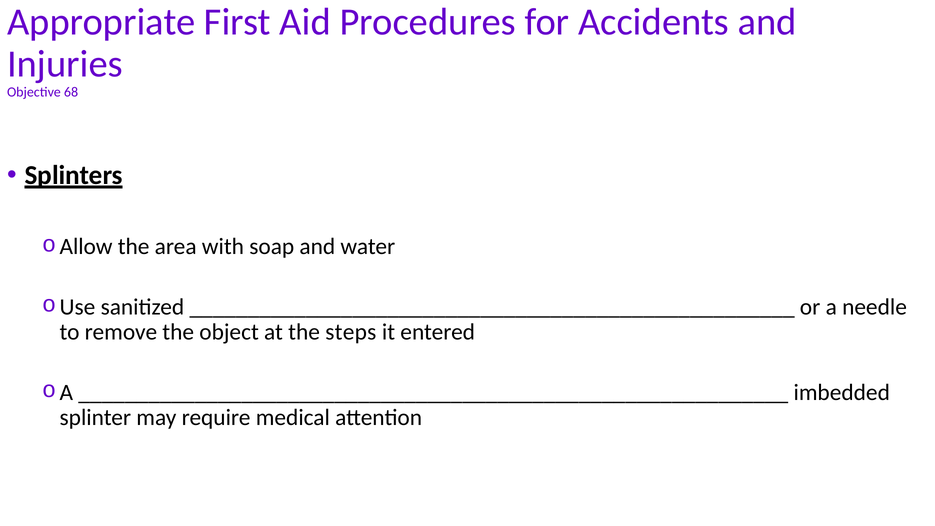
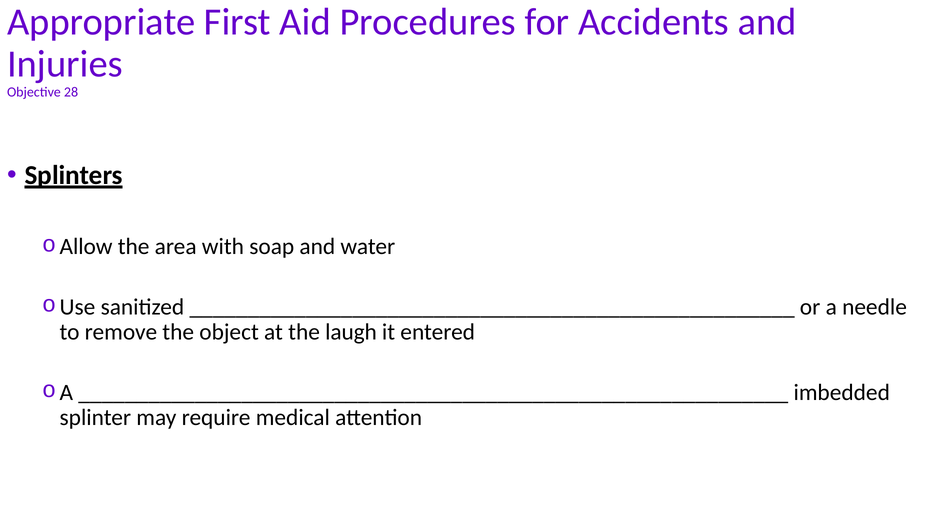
68: 68 -> 28
steps: steps -> laugh
